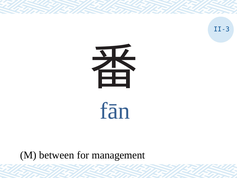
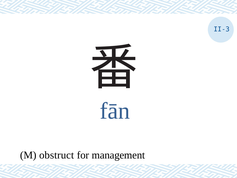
between: between -> obstruct
